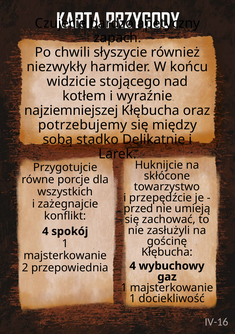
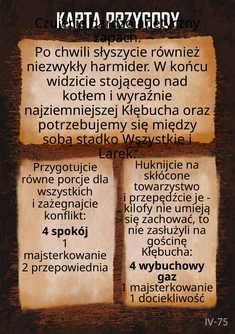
Delikatnie: Delikatnie -> Wszystkie
przed: przed -> kilofy
IV-16: IV-16 -> IV-75
